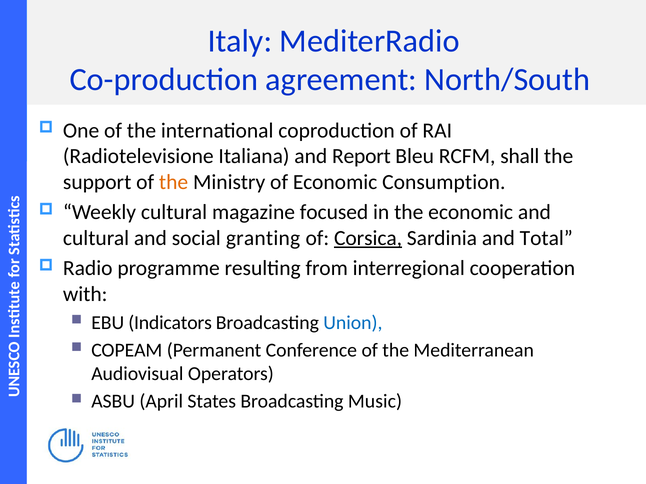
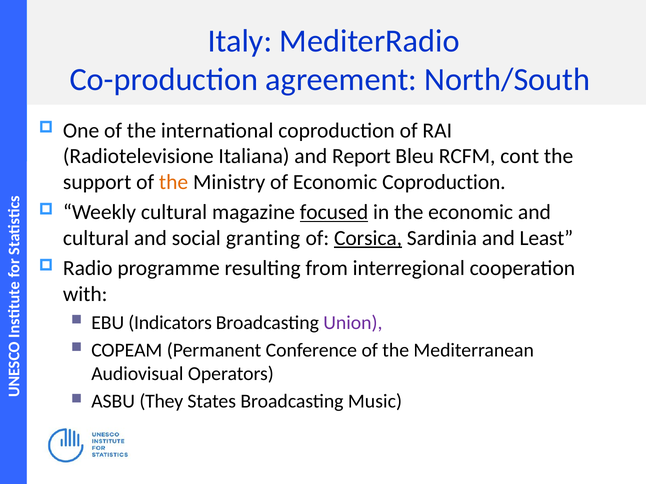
shall: shall -> cont
Economic Consumption: Consumption -> Coproduction
focused underline: none -> present
Total: Total -> Least
Union colour: blue -> purple
April: April -> They
